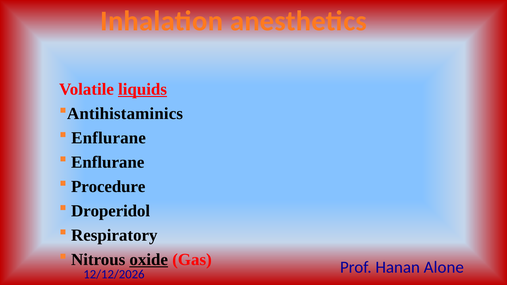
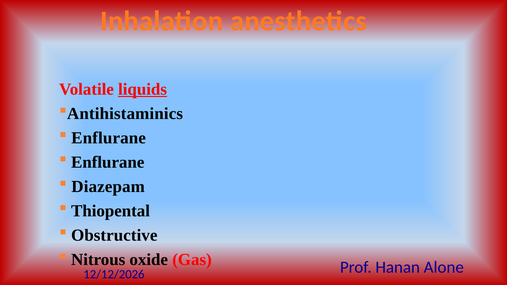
Procedure: Procedure -> Diazepam
Droperidol: Droperidol -> Thiopental
Respiratory: Respiratory -> Obstructive
oxide underline: present -> none
